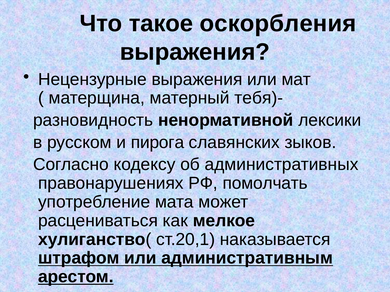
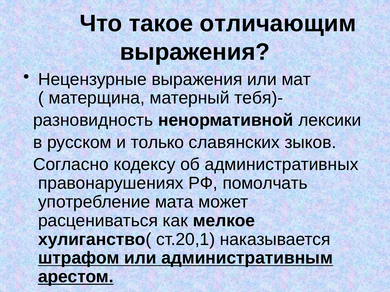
оскорбления: оскорбления -> отличающим
пирога: пирога -> только
